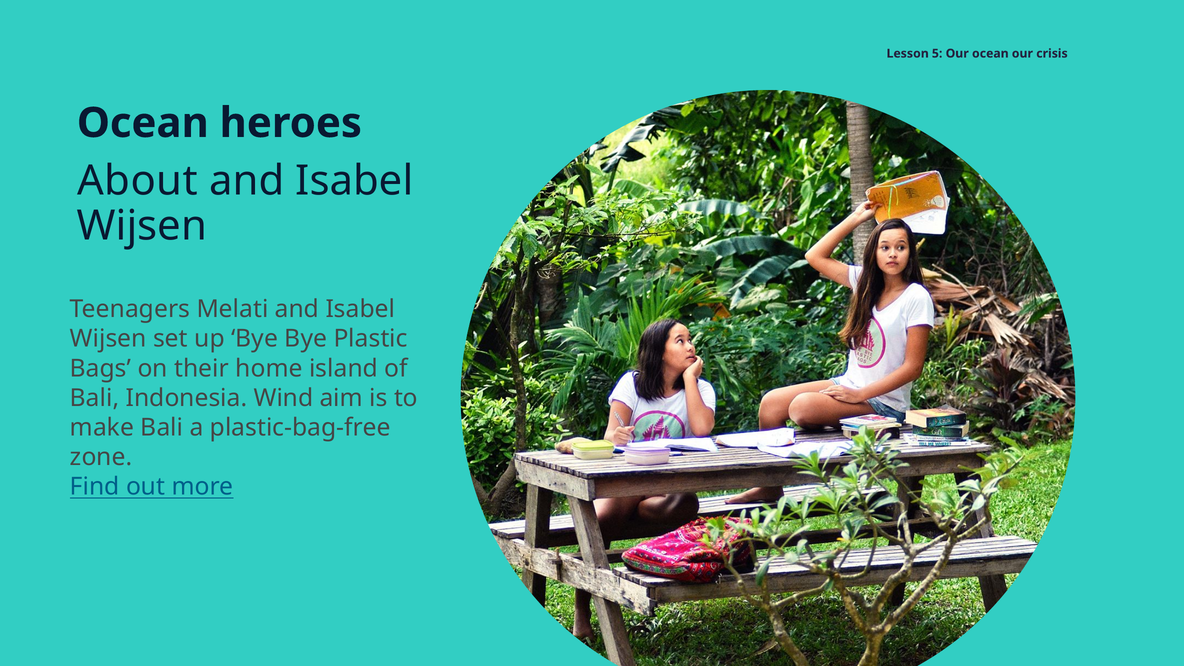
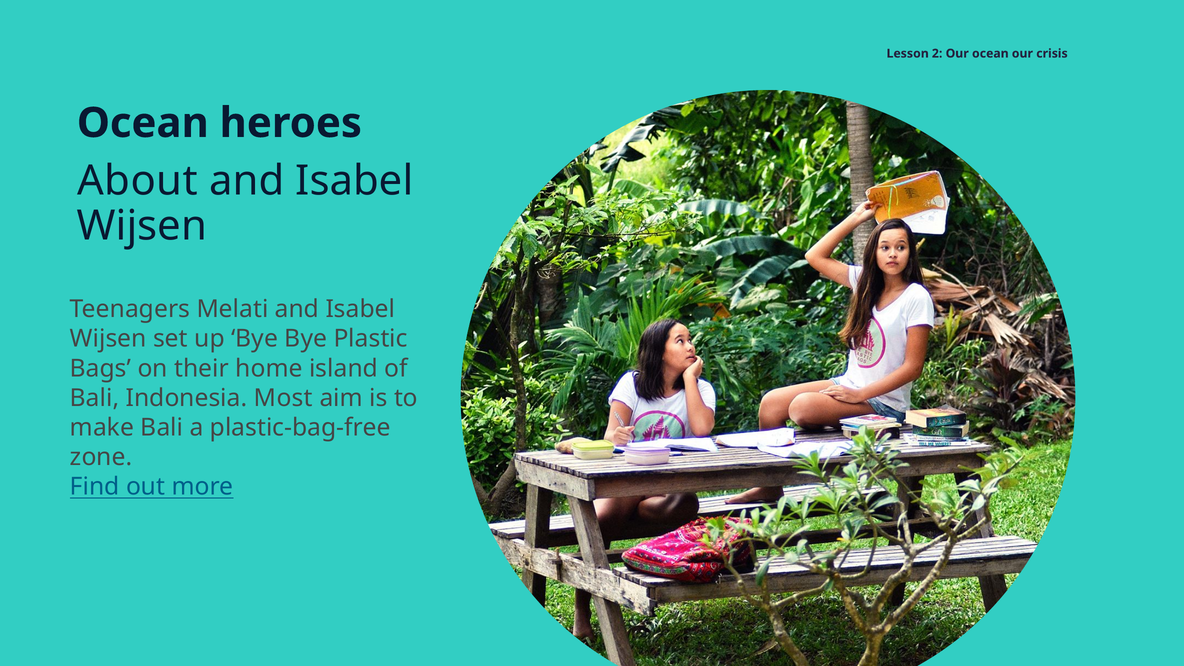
5: 5 -> 2
Wind: Wind -> Most
